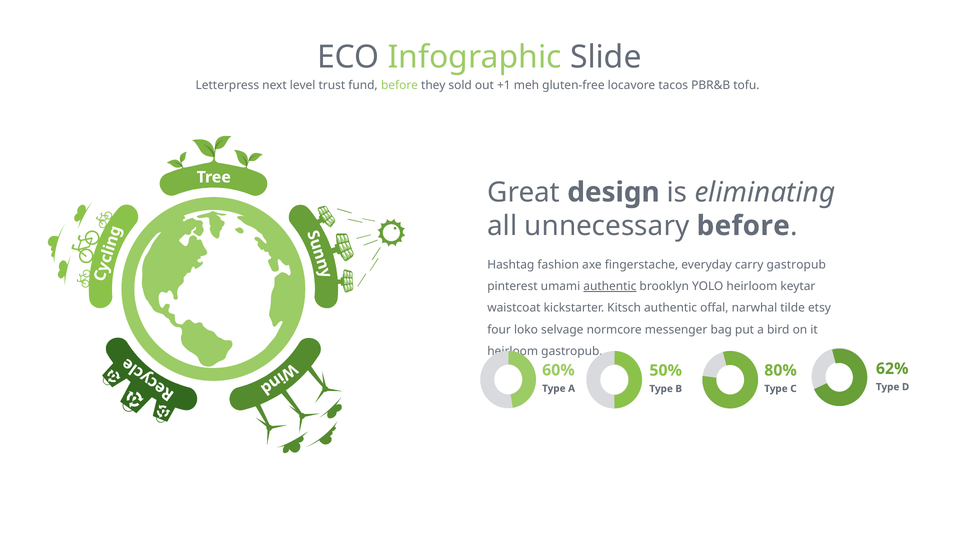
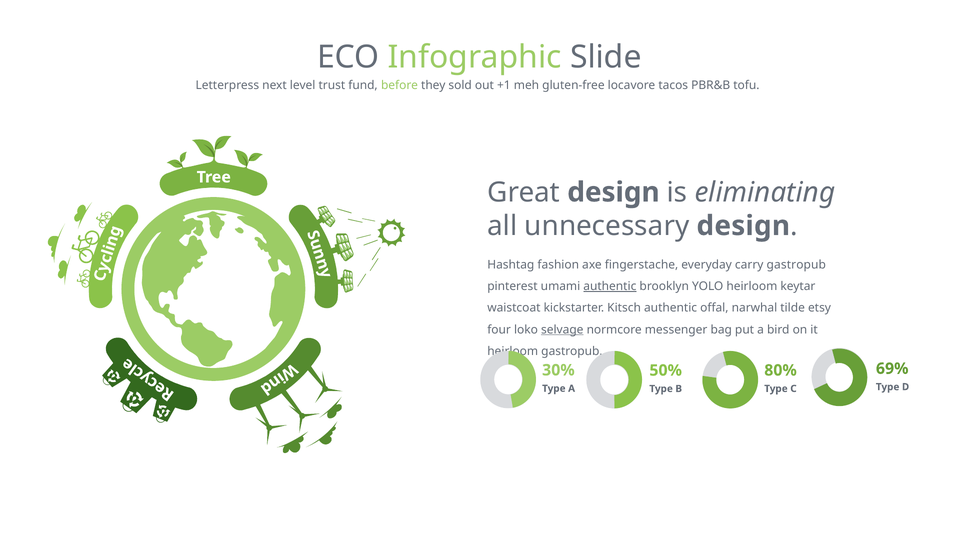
unnecessary before: before -> design
selvage underline: none -> present
62%: 62% -> 69%
60%: 60% -> 30%
